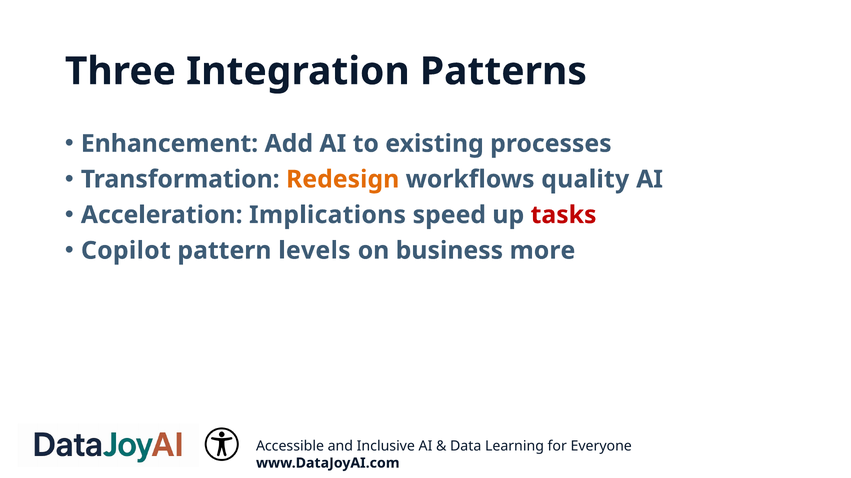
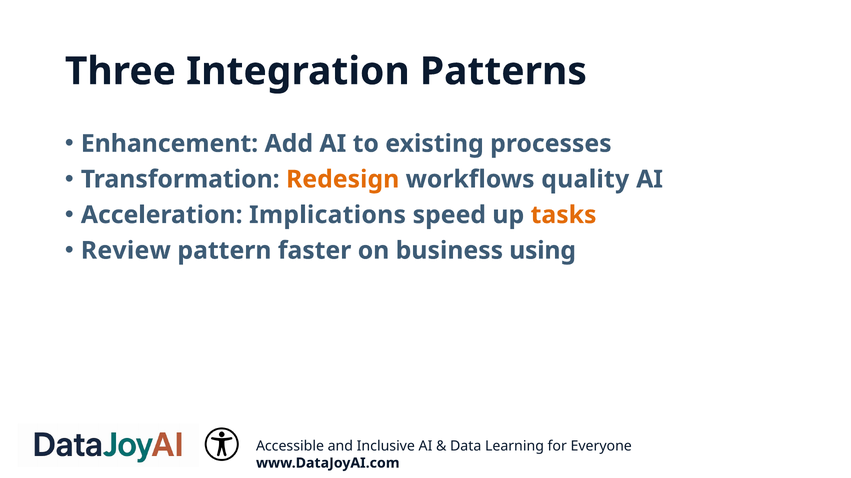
tasks colour: red -> orange
Copilot: Copilot -> Review
levels: levels -> faster
more: more -> using
